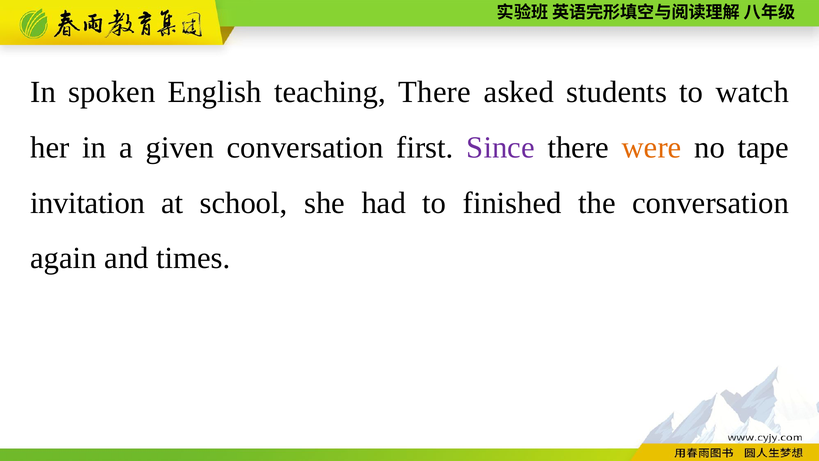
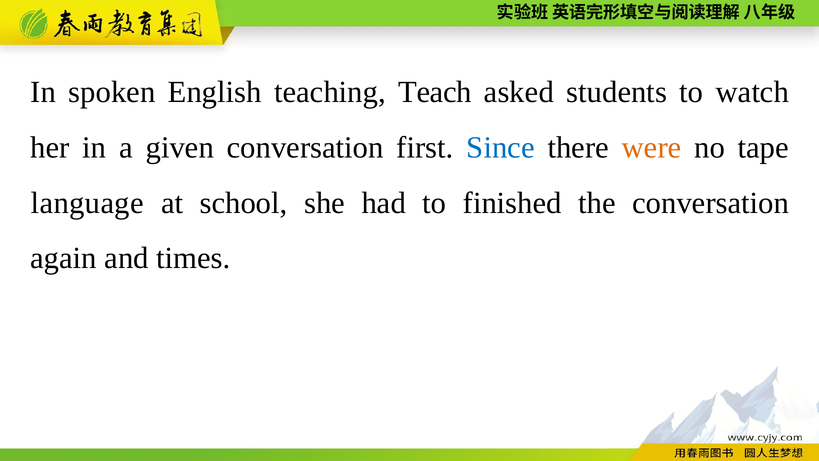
teaching There: There -> Teach
Since colour: purple -> blue
invitation: invitation -> language
